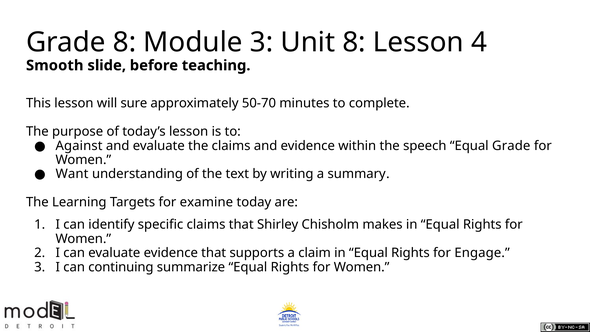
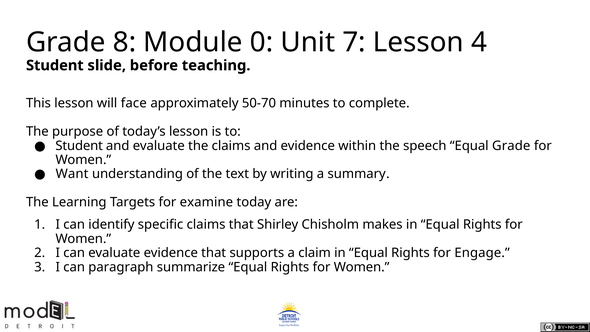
Module 3: 3 -> 0
Unit 8: 8 -> 7
Smooth at (55, 65): Smooth -> Student
sure: sure -> face
Against at (79, 146): Against -> Student
continuing: continuing -> paragraph
